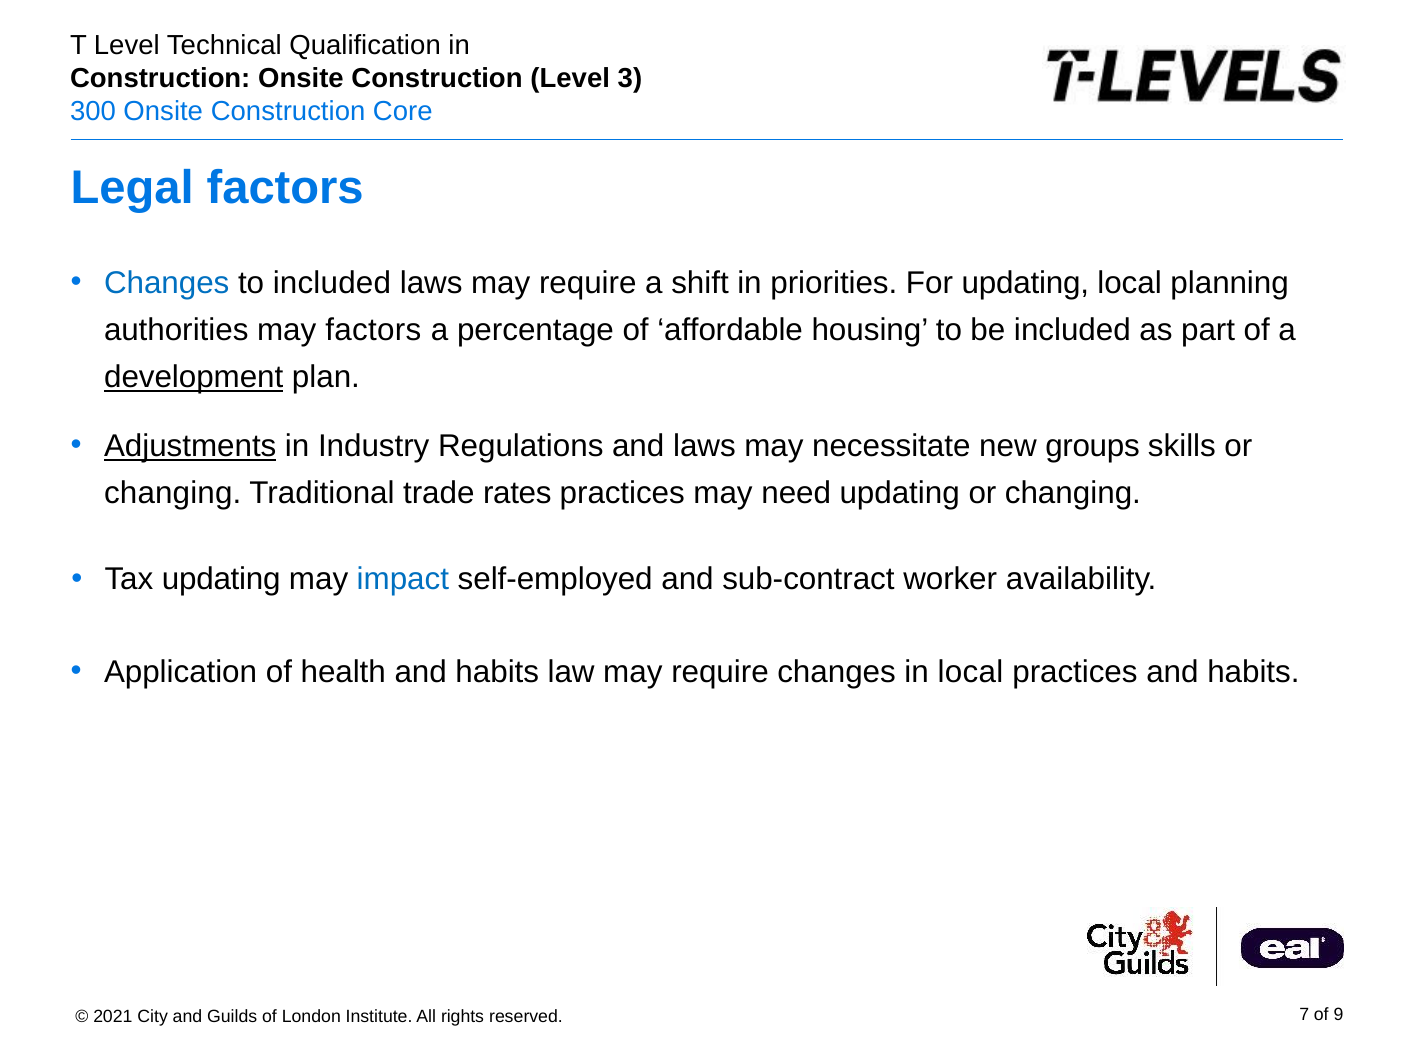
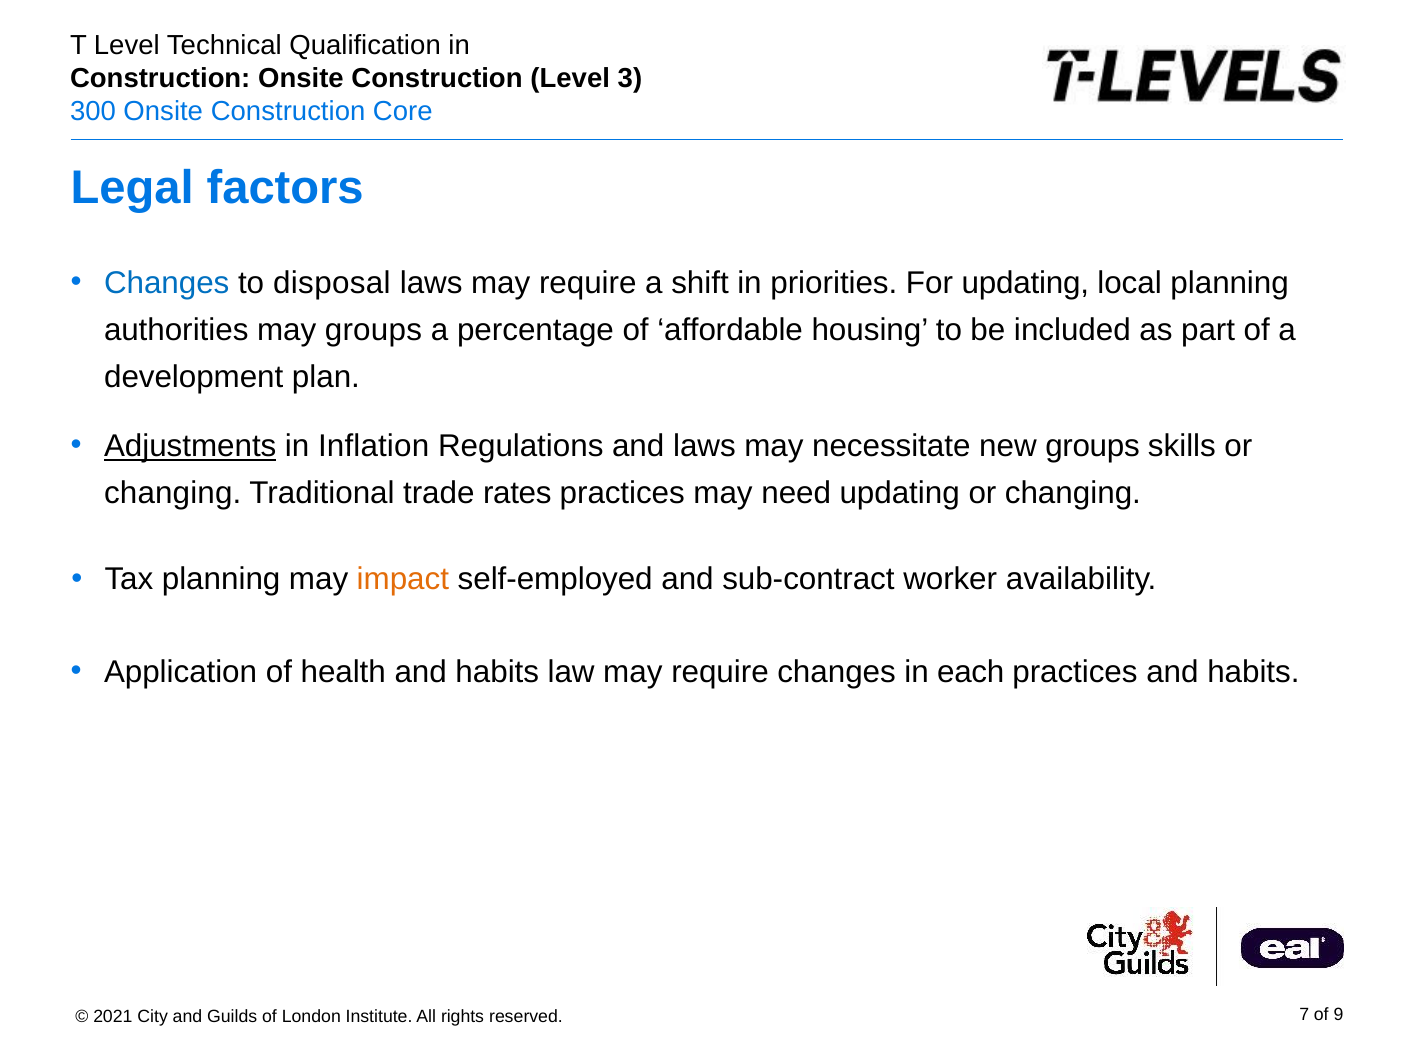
to included: included -> disposal
may factors: factors -> groups
development underline: present -> none
Industry: Industry -> Inflation
Tax updating: updating -> planning
impact colour: blue -> orange
in local: local -> each
